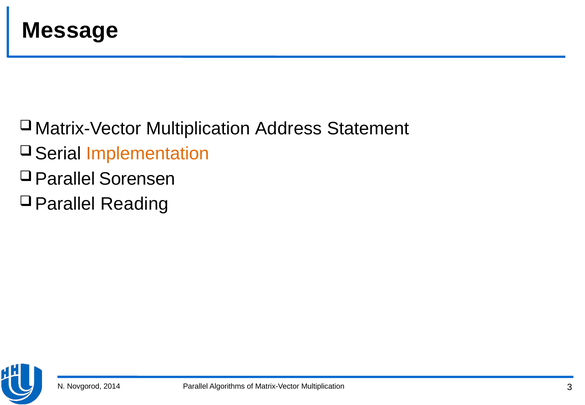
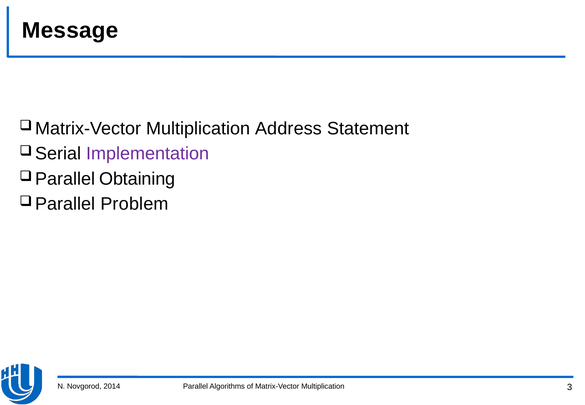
Implementation colour: orange -> purple
Sorensen: Sorensen -> Obtaining
Reading: Reading -> Problem
